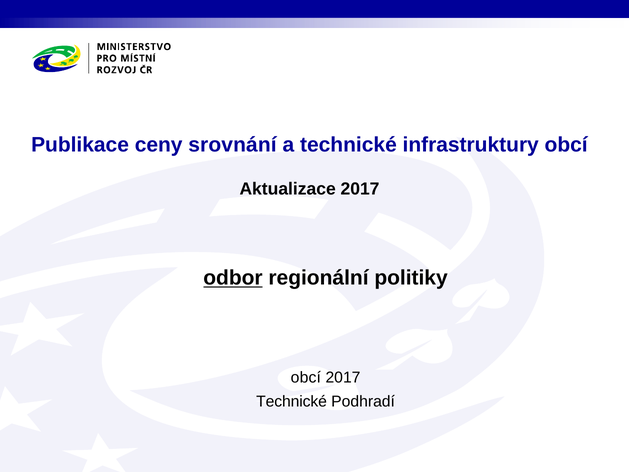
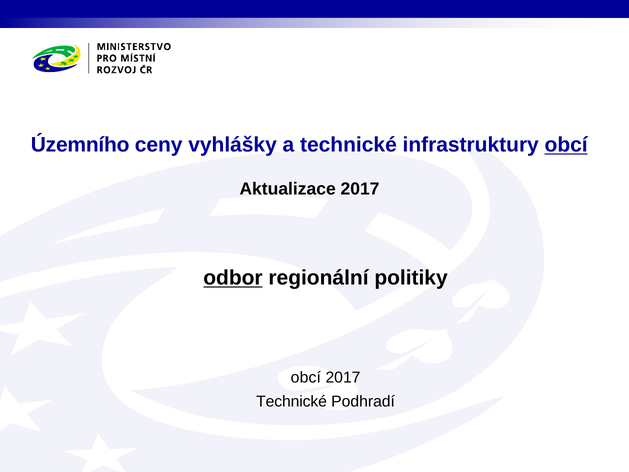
Publikace: Publikace -> Územního
srovnání: srovnání -> vyhlášky
obcí at (566, 145) underline: none -> present
